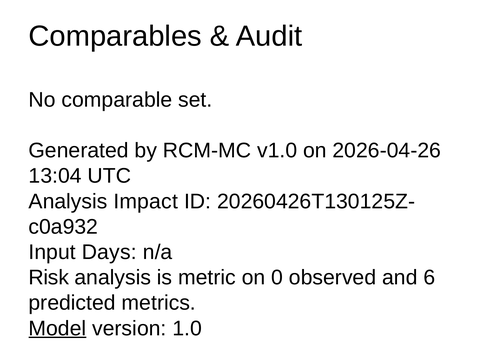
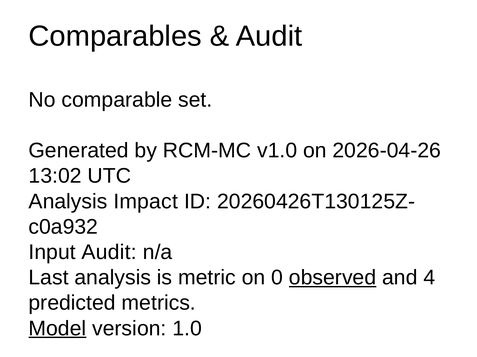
13:04: 13:04 -> 13:02
Input Days: Days -> Audit
Risk: Risk -> Last
observed underline: none -> present
6: 6 -> 4
